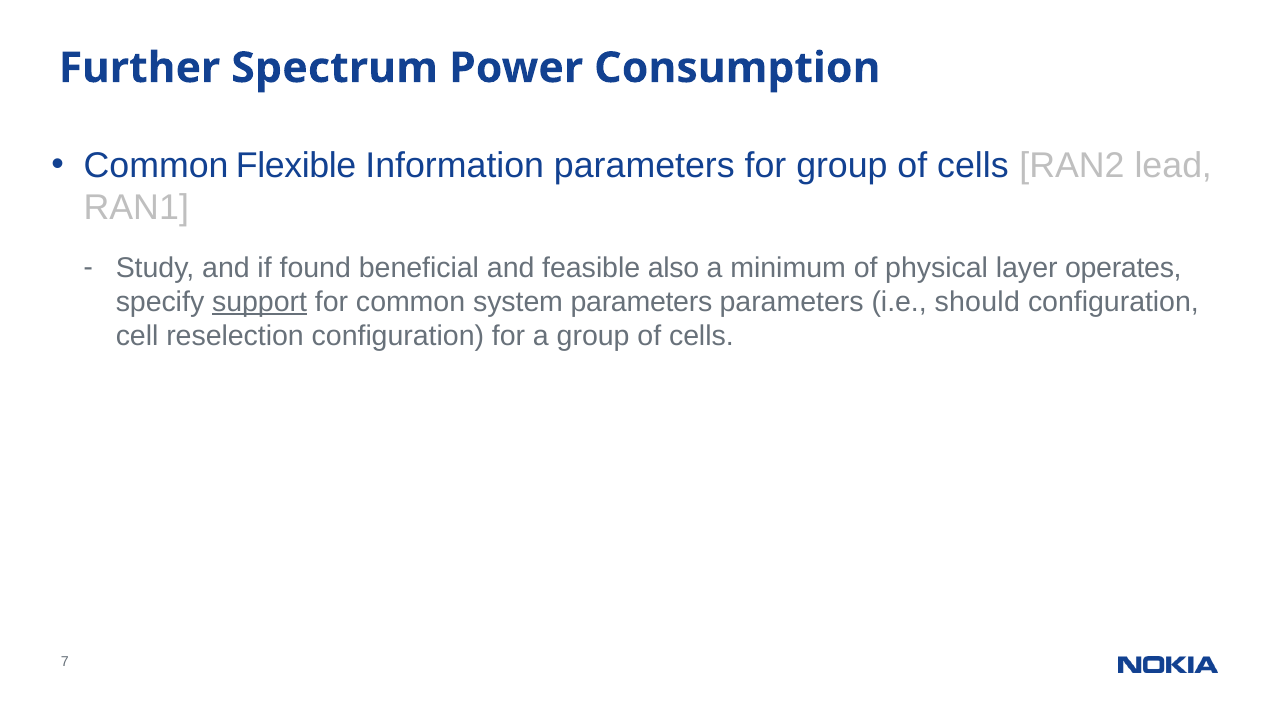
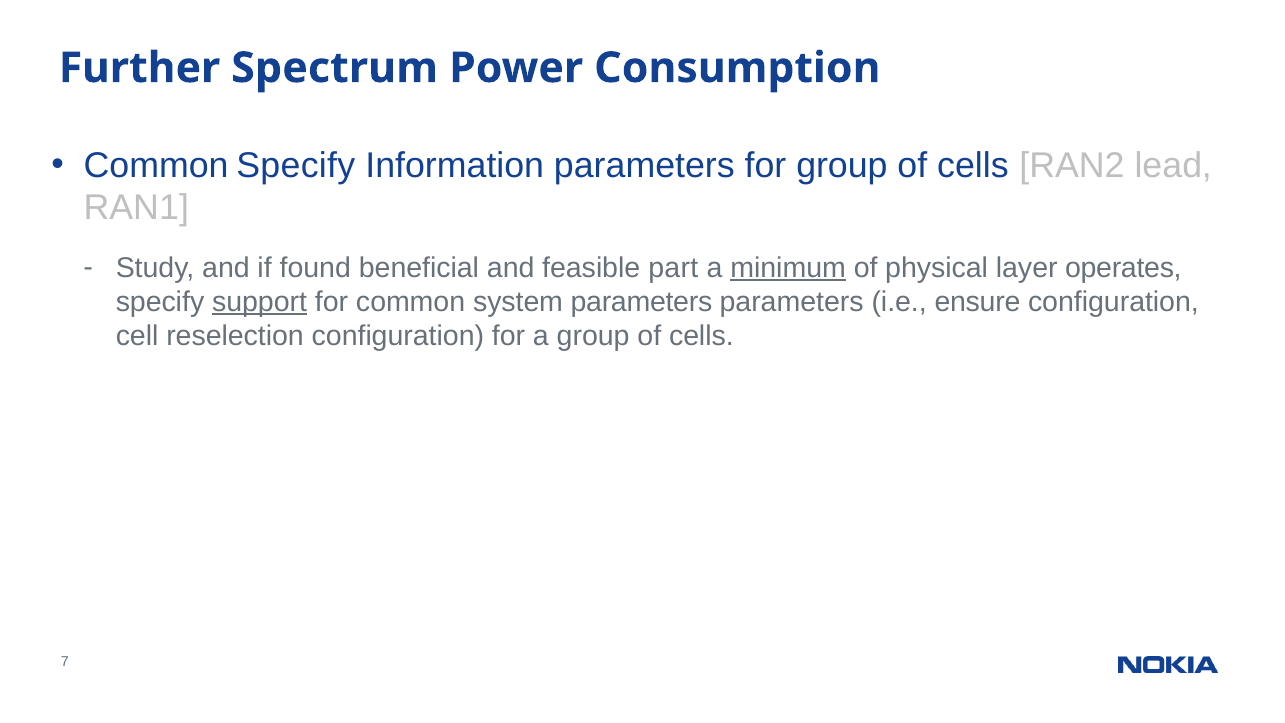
Common Flexible: Flexible -> Specify
also: also -> part
minimum underline: none -> present
should: should -> ensure
